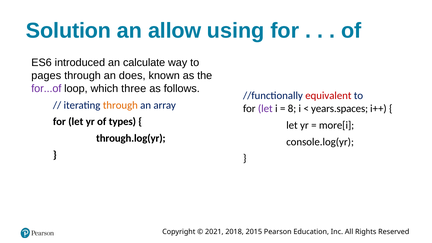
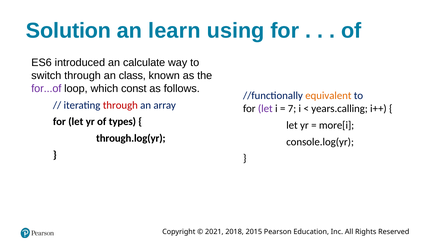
allow: allow -> learn
pages: pages -> switch
does: does -> class
three: three -> const
equivalent colour: red -> orange
through at (120, 105) colour: orange -> red
8: 8 -> 7
years.spaces: years.spaces -> years.calling
